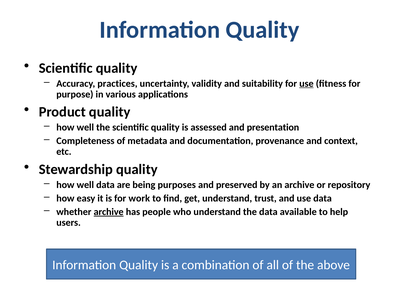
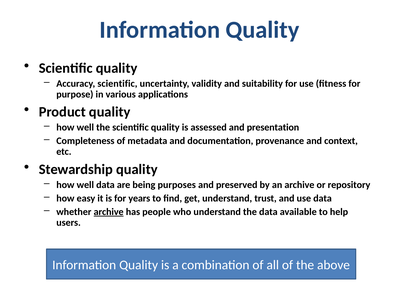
Accuracy practices: practices -> scientific
use at (306, 84) underline: present -> none
work: work -> years
